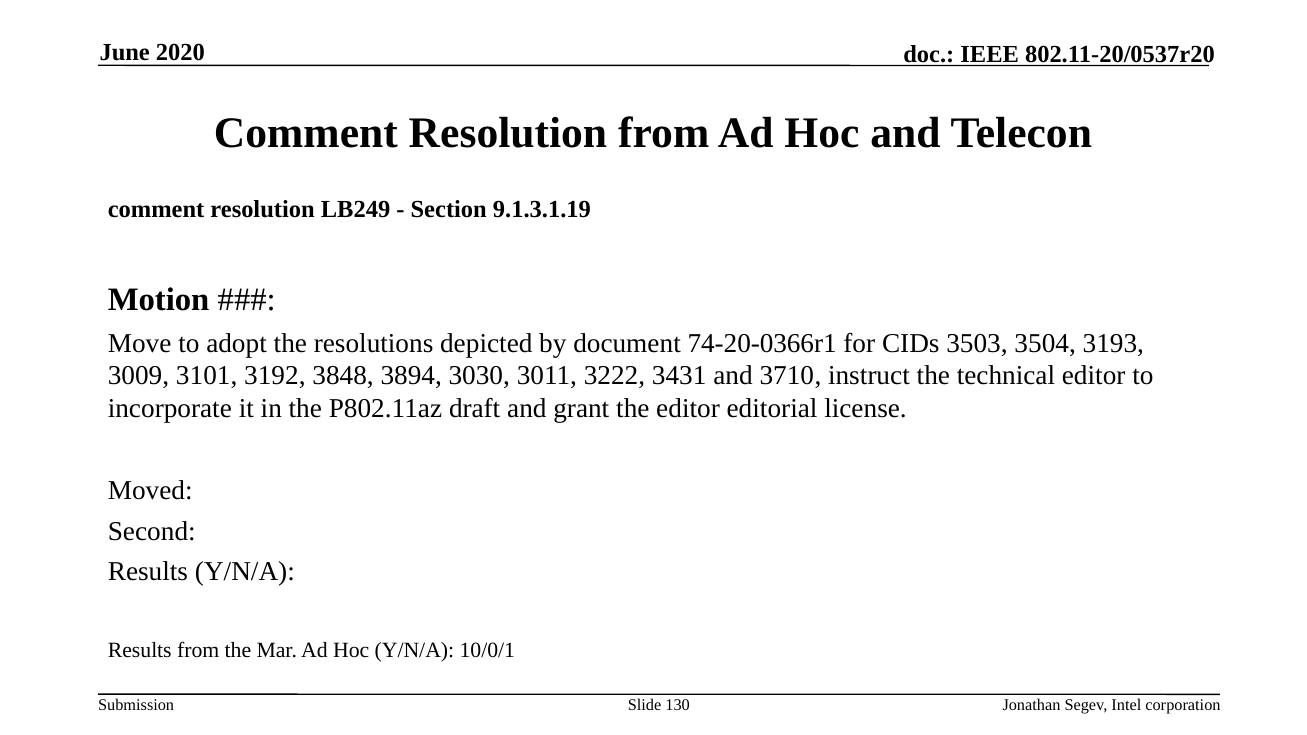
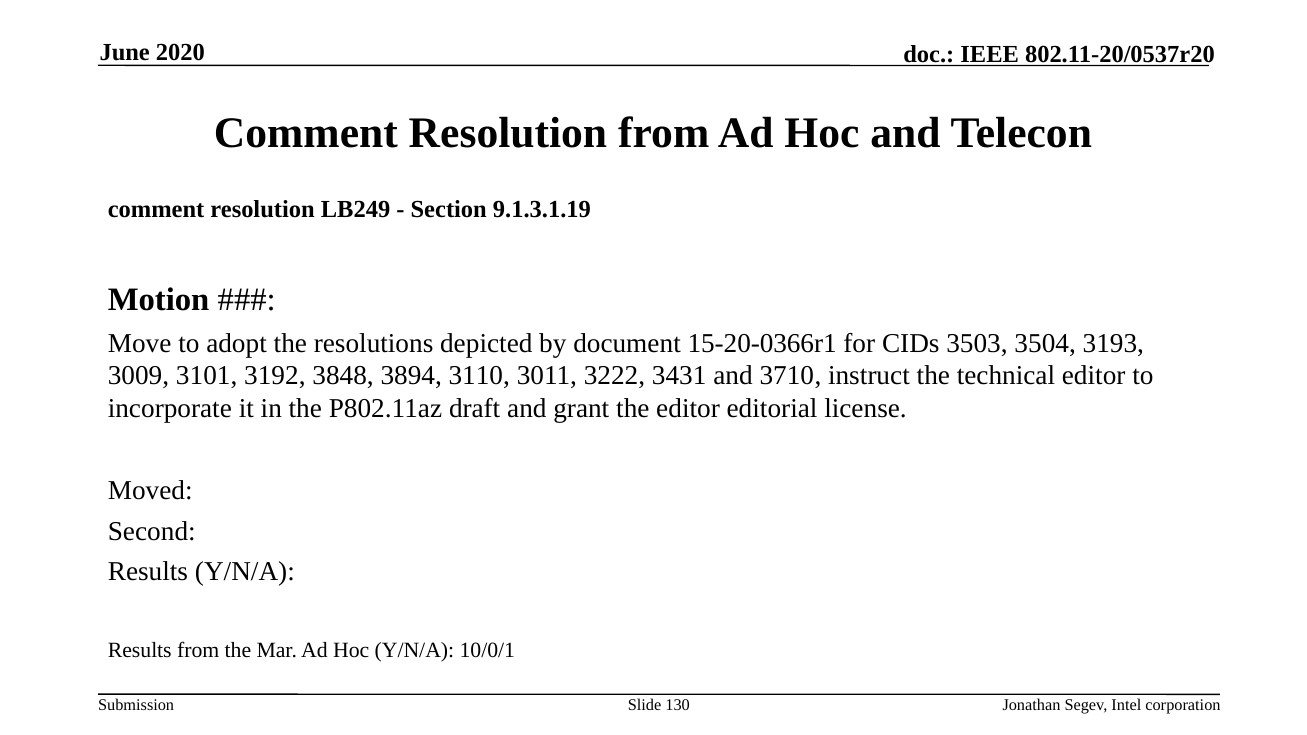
74-20-0366r1: 74-20-0366r1 -> 15-20-0366r1
3030: 3030 -> 3110
